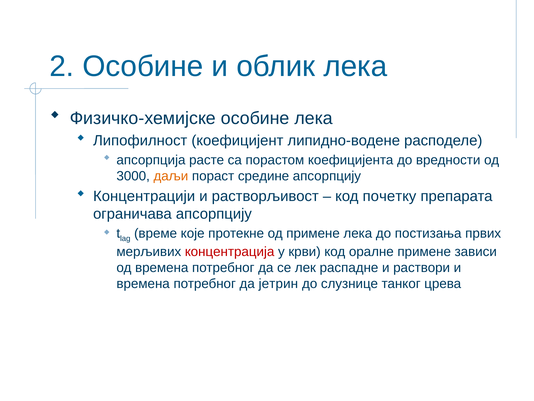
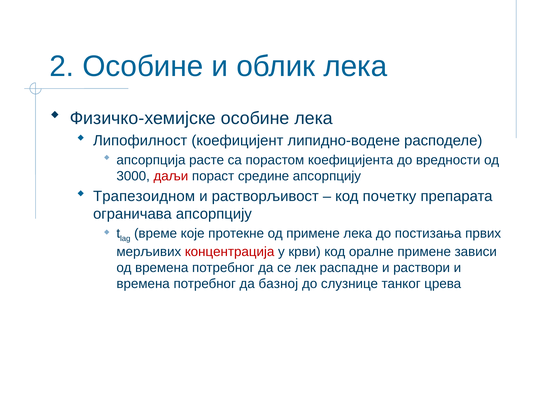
даљи colour: orange -> red
Концентрацији: Концентрацији -> Трапезоидном
јетрин: јетрин -> базној
